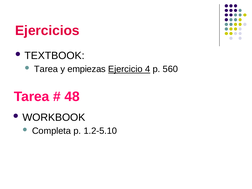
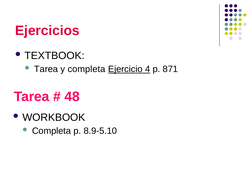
y empiezas: empiezas -> completa
560: 560 -> 871
1.2-5.10: 1.2-5.10 -> 8.9-5.10
